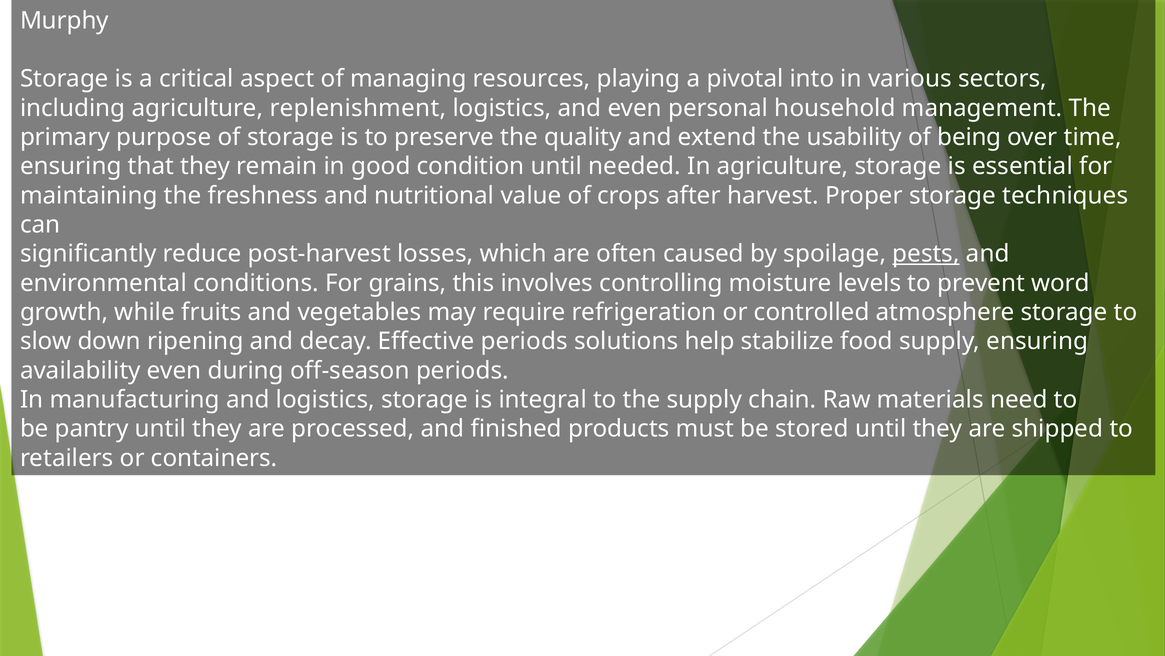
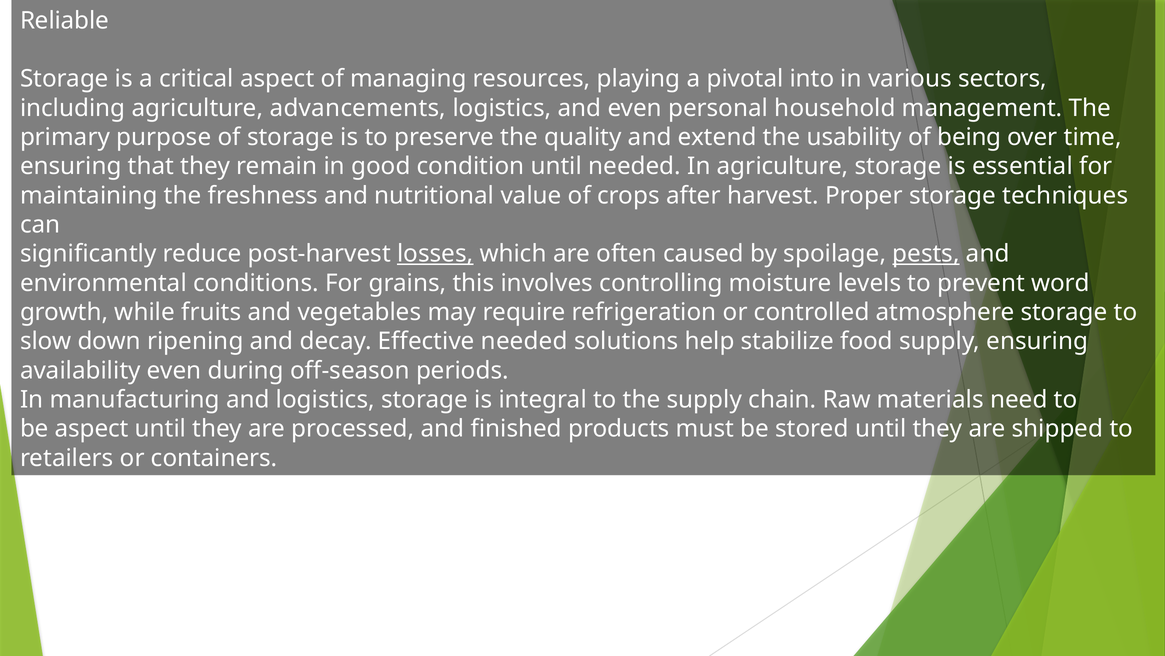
Murphy: Murphy -> Reliable
replenishment: replenishment -> advancements
losses underline: none -> present
Effective periods: periods -> needed
be pantry: pantry -> aspect
